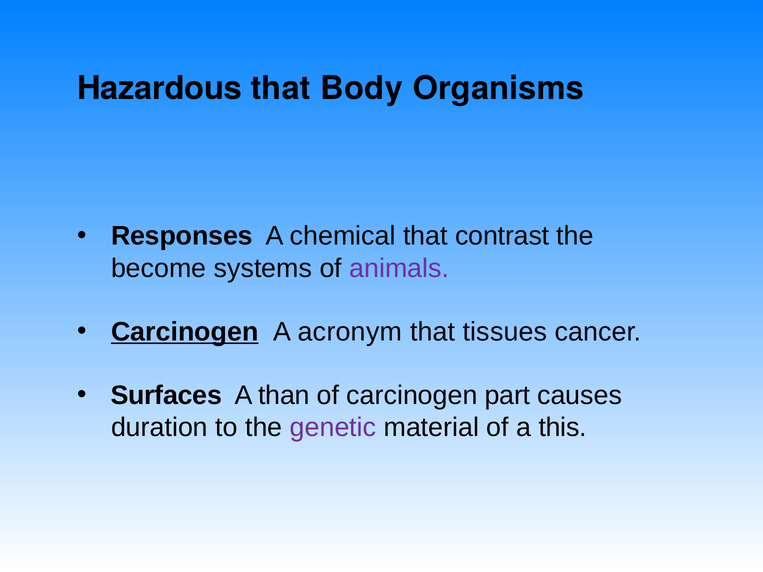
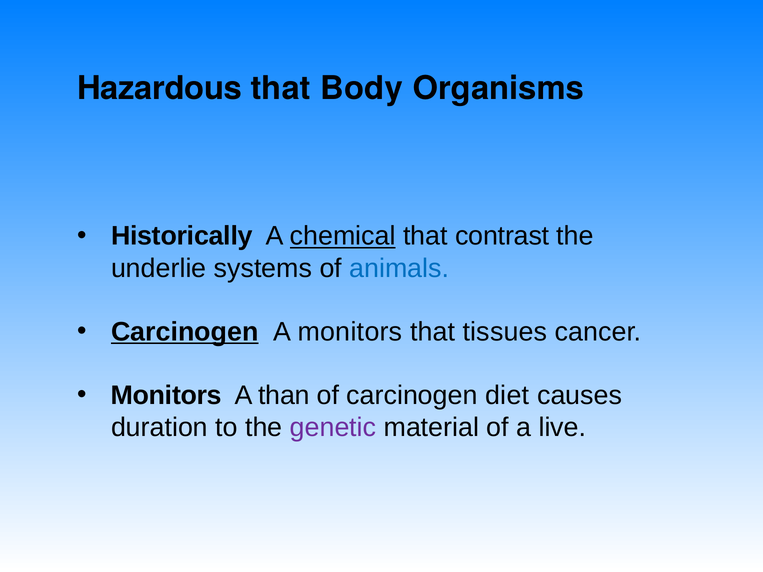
Responses: Responses -> Historically
chemical underline: none -> present
become: become -> underlie
animals colour: purple -> blue
A acronym: acronym -> monitors
Surfaces at (166, 395): Surfaces -> Monitors
part: part -> diet
this: this -> live
